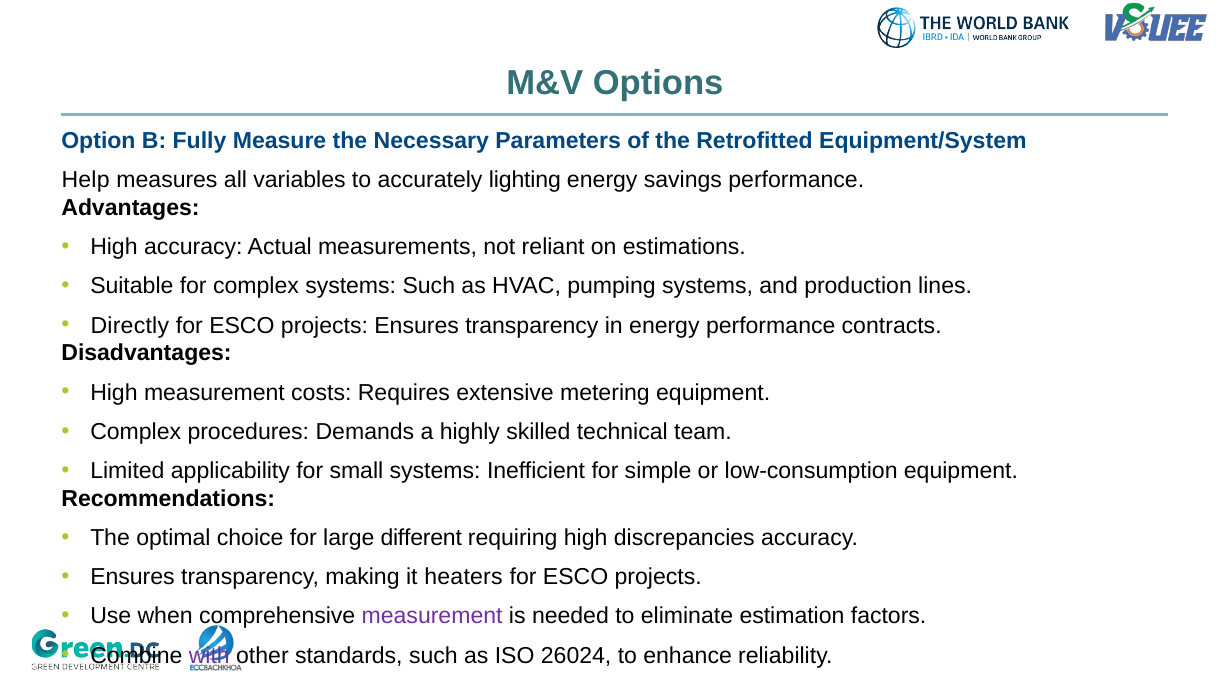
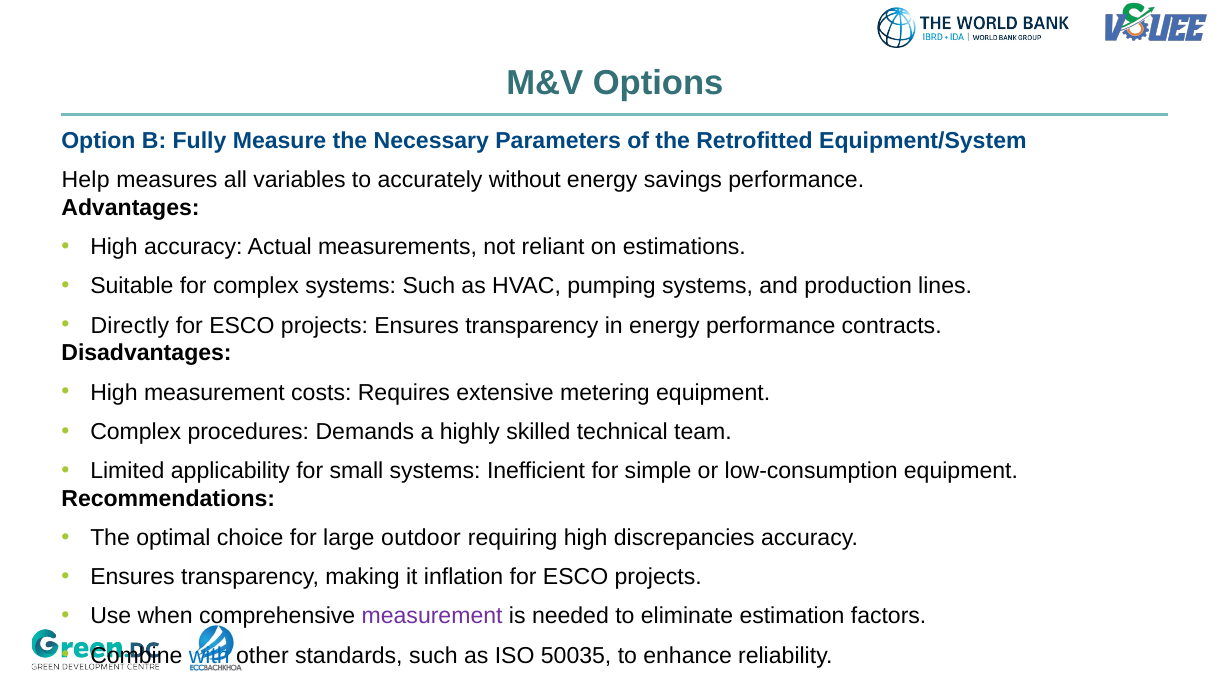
lighting: lighting -> without
different: different -> outdoor
heaters: heaters -> inflation
with colour: purple -> blue
26024: 26024 -> 50035
